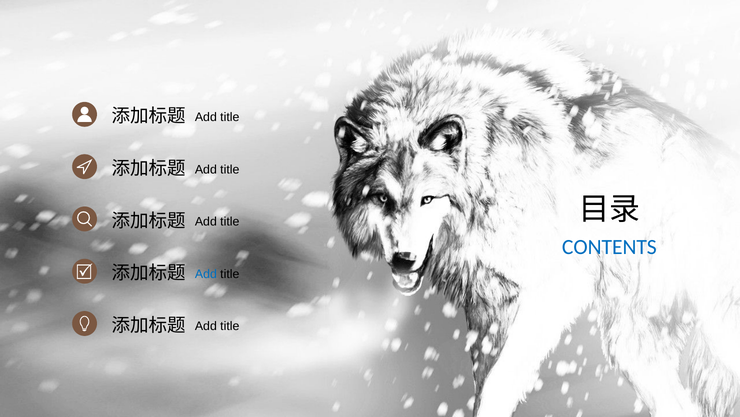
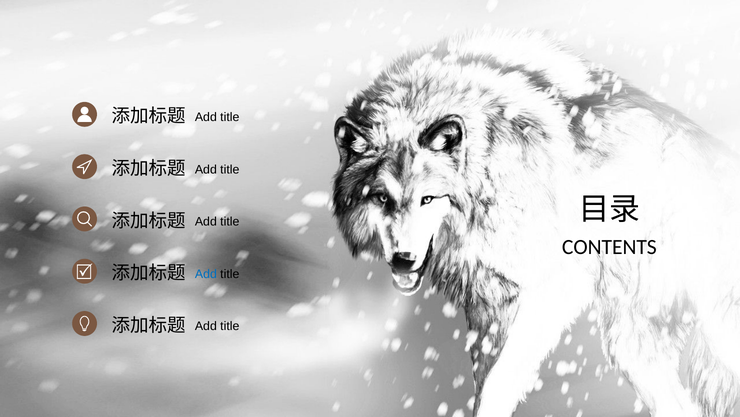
CONTENTS colour: blue -> black
